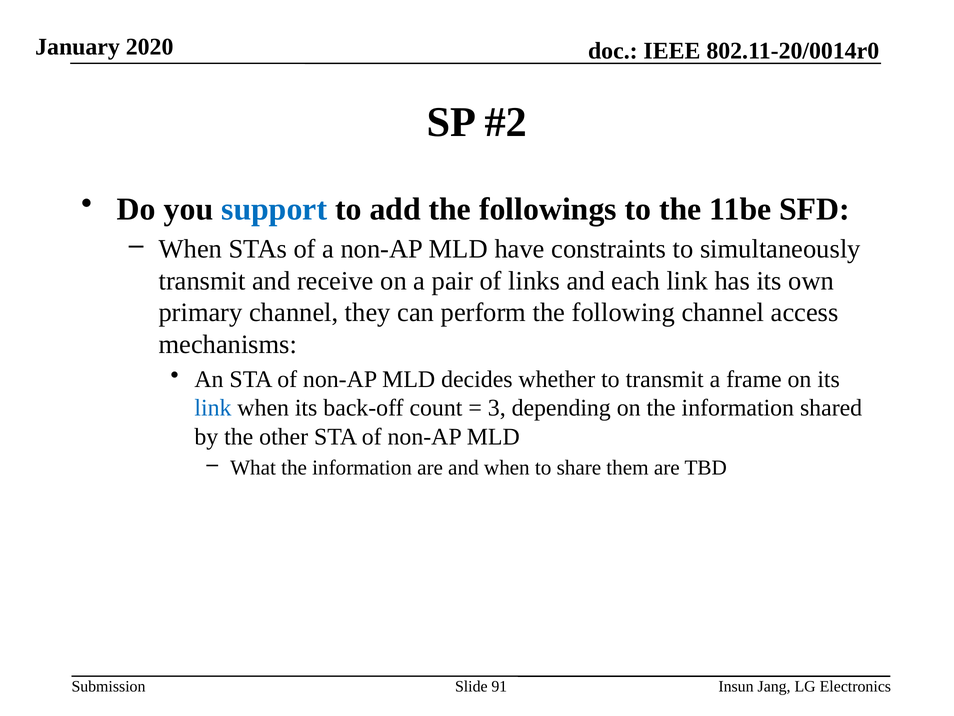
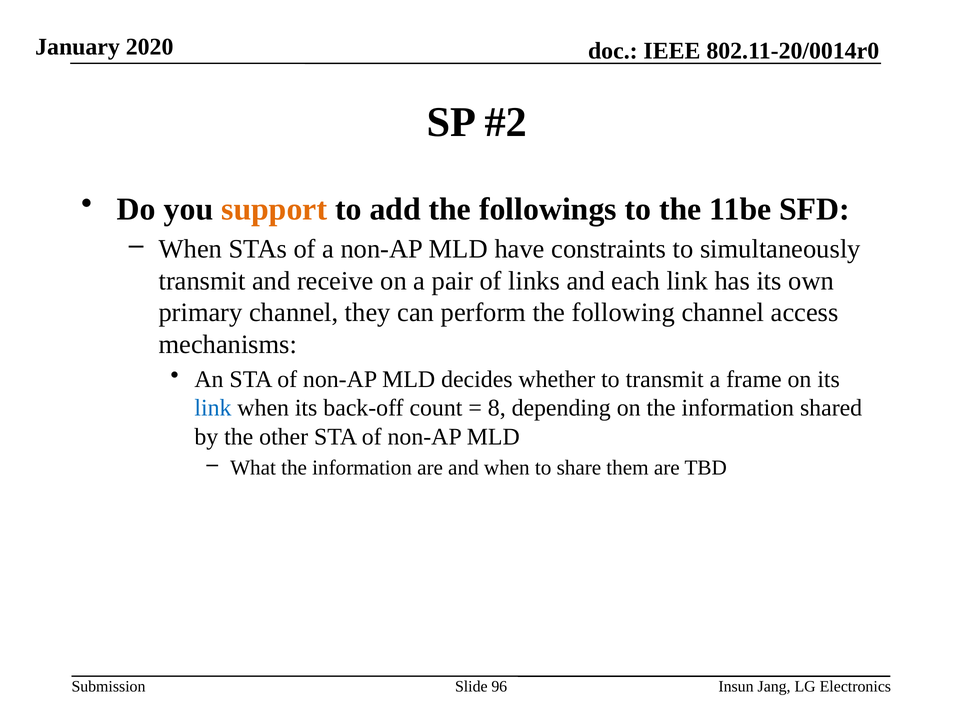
support colour: blue -> orange
3: 3 -> 8
91: 91 -> 96
